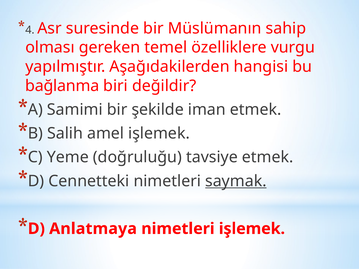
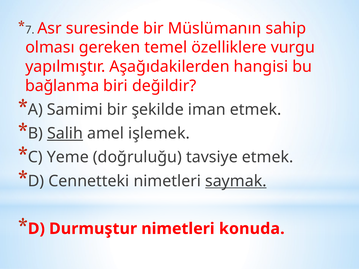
4: 4 -> 7
Salih underline: none -> present
Anlatmaya: Anlatmaya -> Durmuştur
nimetleri işlemek: işlemek -> konuda
